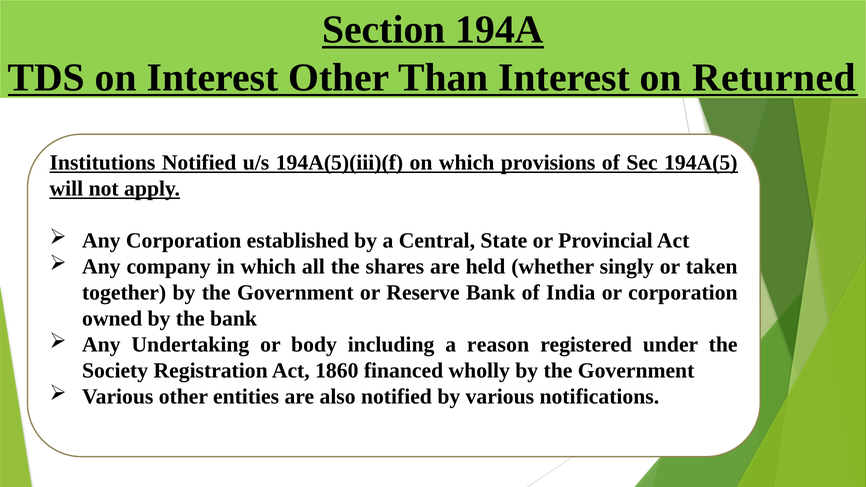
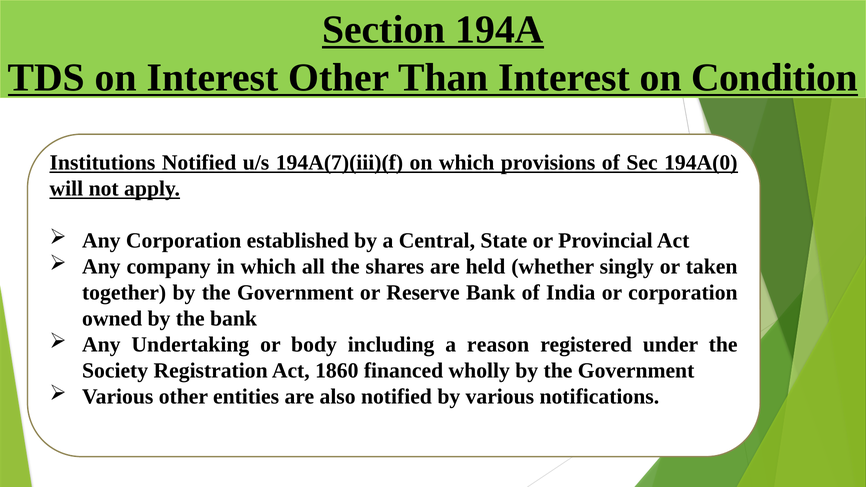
Returned: Returned -> Condition
194A(5)(iii)(f: 194A(5)(iii)(f -> 194A(7)(iii)(f
194A(5: 194A(5 -> 194A(0
